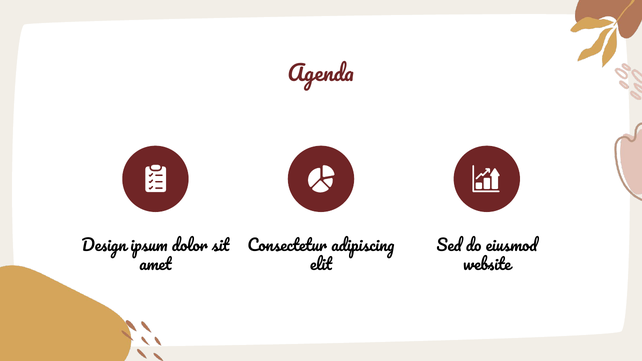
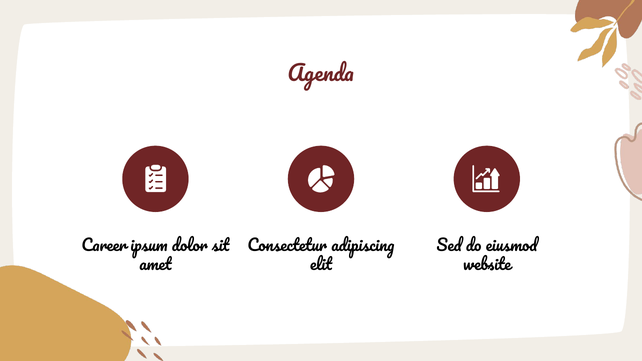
Design: Design -> Career
